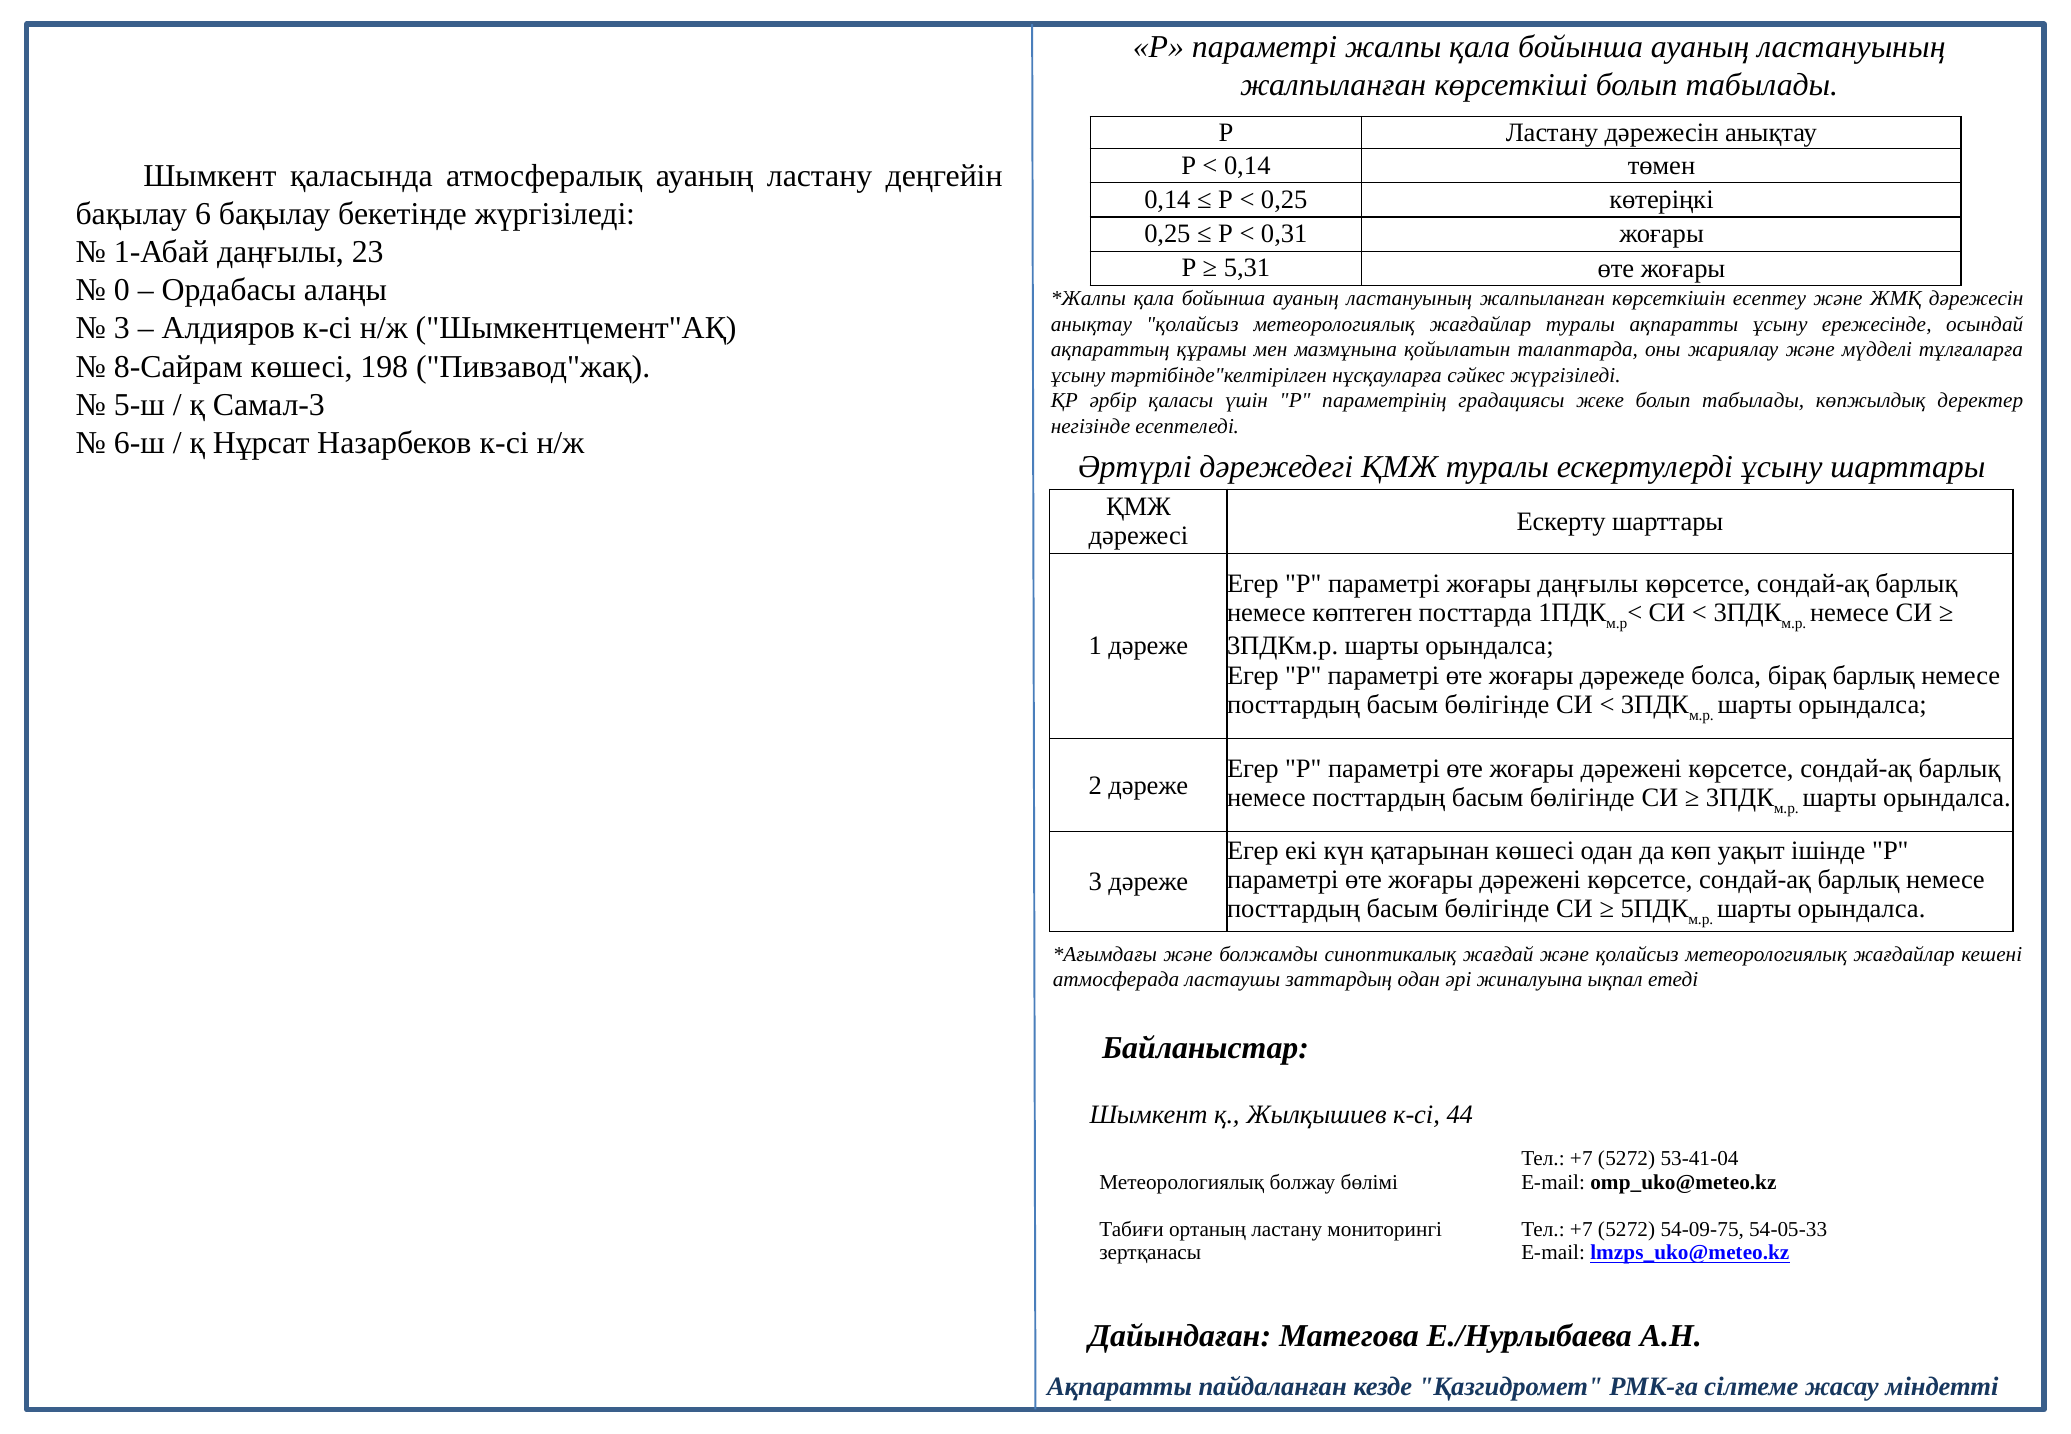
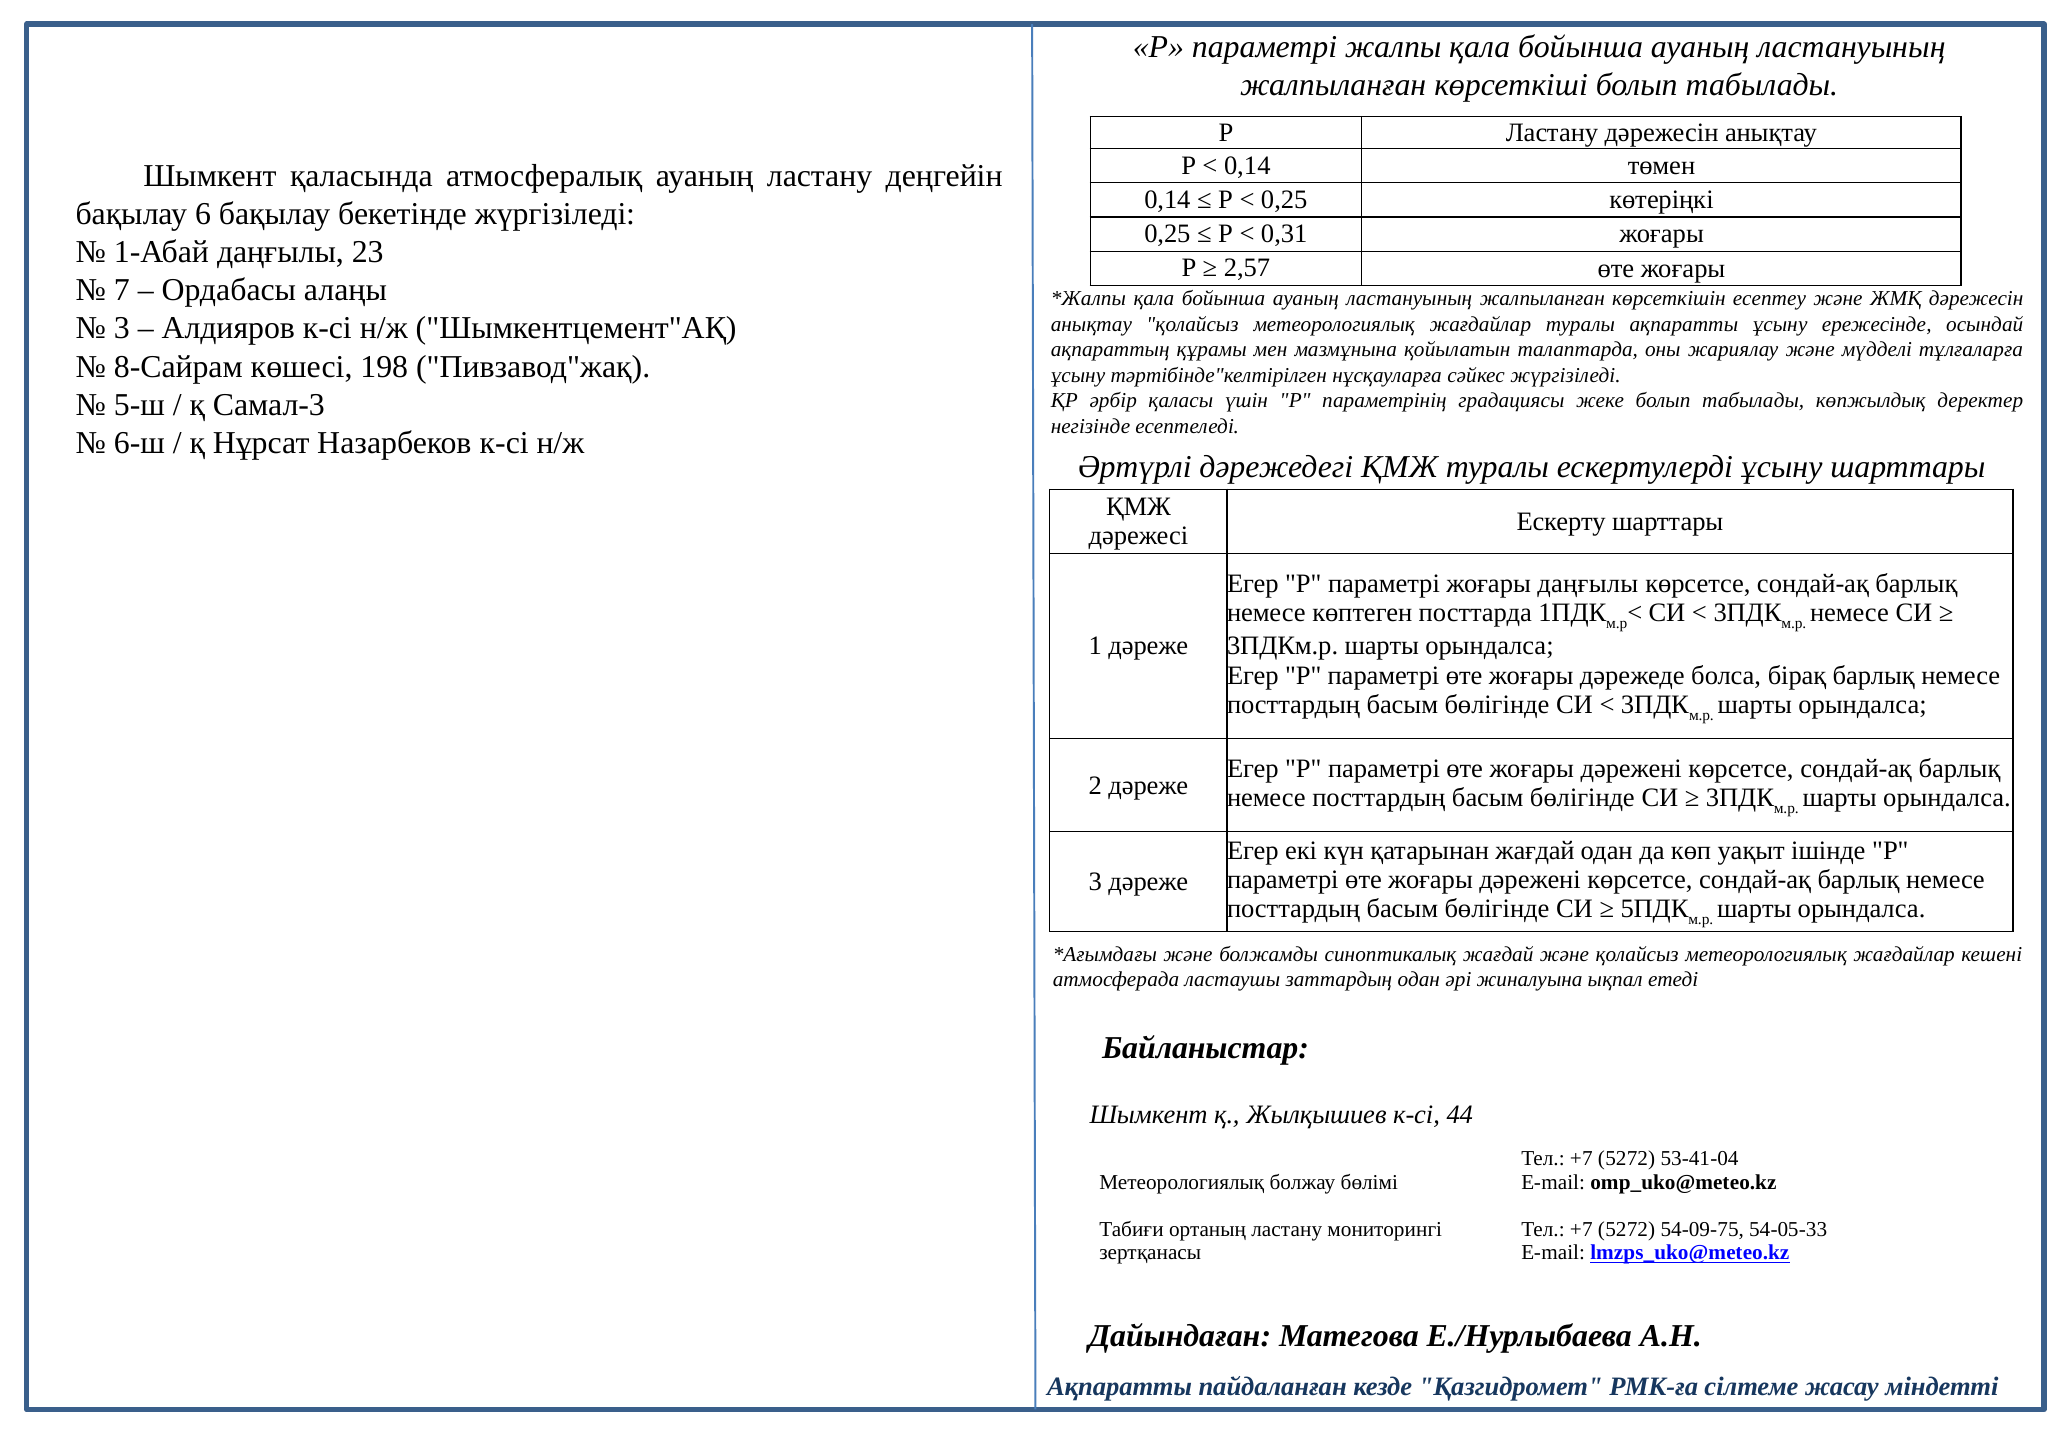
5,31: 5,31 -> 2,57
0: 0 -> 7
қатарынан көшесі: көшесі -> жағдай
